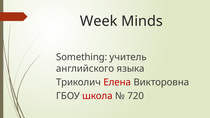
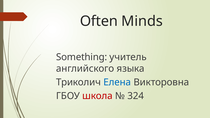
Week: Week -> Often
Елена colour: red -> blue
720: 720 -> 324
